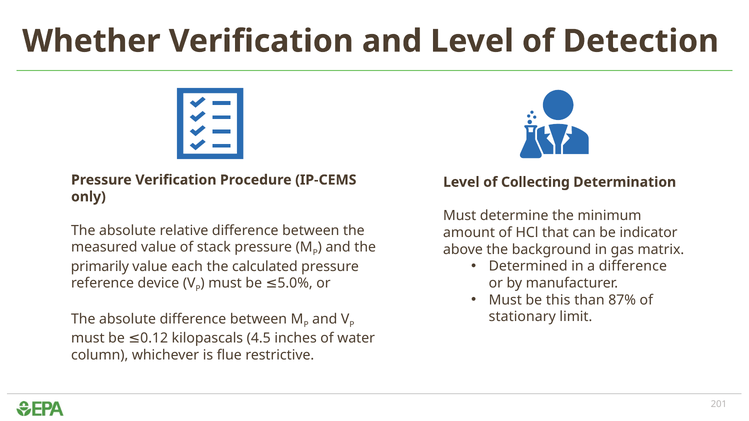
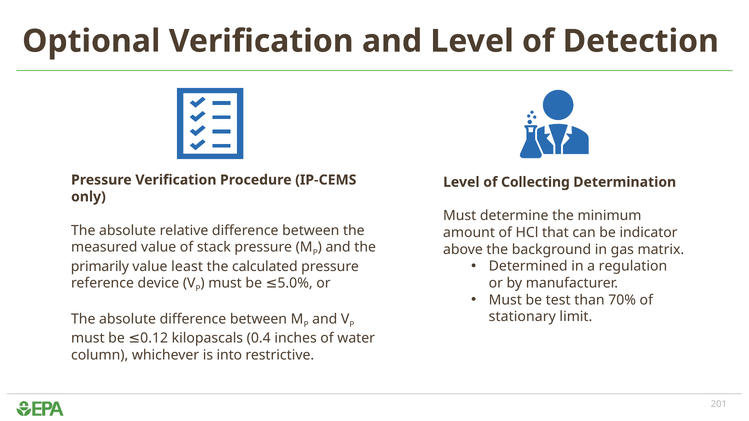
Whether: Whether -> Optional
a difference: difference -> regulation
each: each -> least
this: this -> test
87%: 87% -> 70%
4.5: 4.5 -> 0.4
flue: flue -> into
